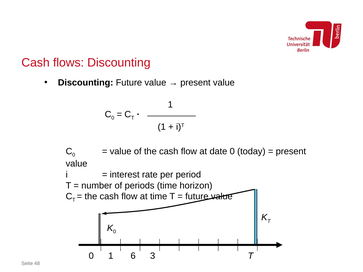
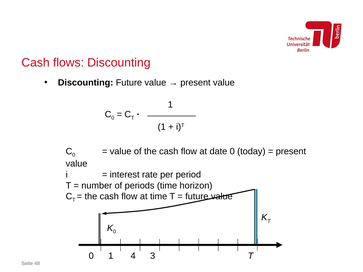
6: 6 -> 4
